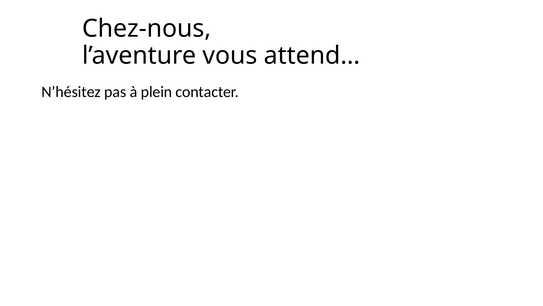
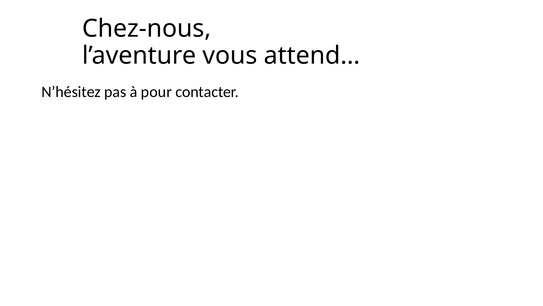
plein: plein -> pour
